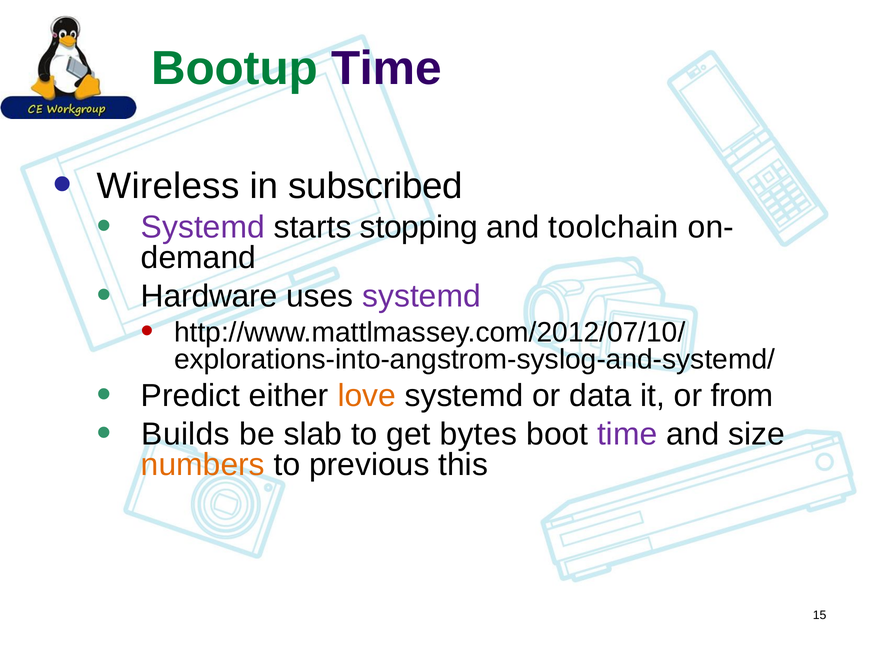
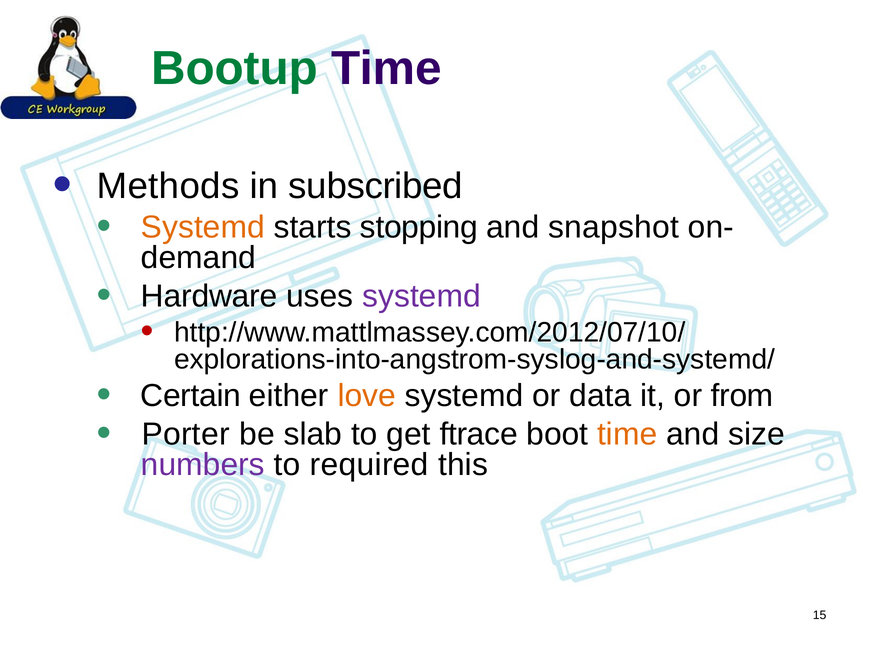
Wireless: Wireless -> Methods
Systemd at (203, 228) colour: purple -> orange
toolchain: toolchain -> snapshot
Predict: Predict -> Certain
Builds: Builds -> Porter
bytes: bytes -> ftrace
time at (627, 435) colour: purple -> orange
numbers colour: orange -> purple
previous: previous -> required
